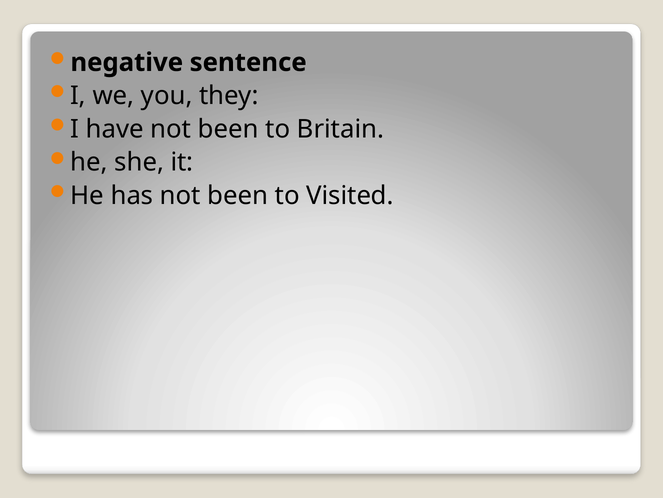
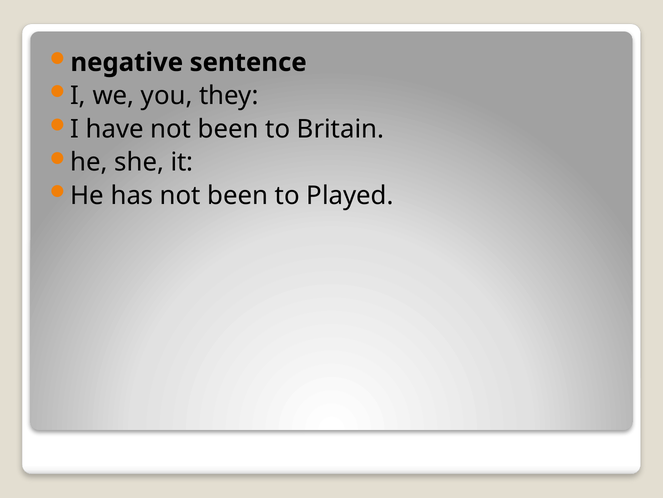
Visited: Visited -> Played
